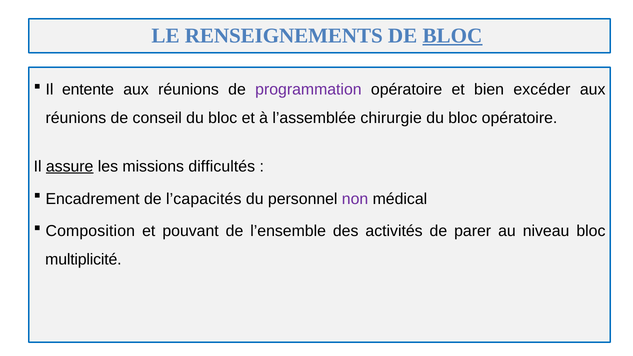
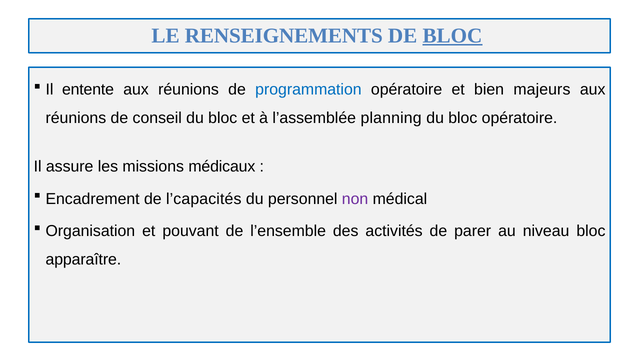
programmation colour: purple -> blue
excéder: excéder -> majeurs
chirurgie: chirurgie -> planning
assure underline: present -> none
difficultés: difficultés -> médicaux
Composition: Composition -> Organisation
multiplicité: multiplicité -> apparaître
